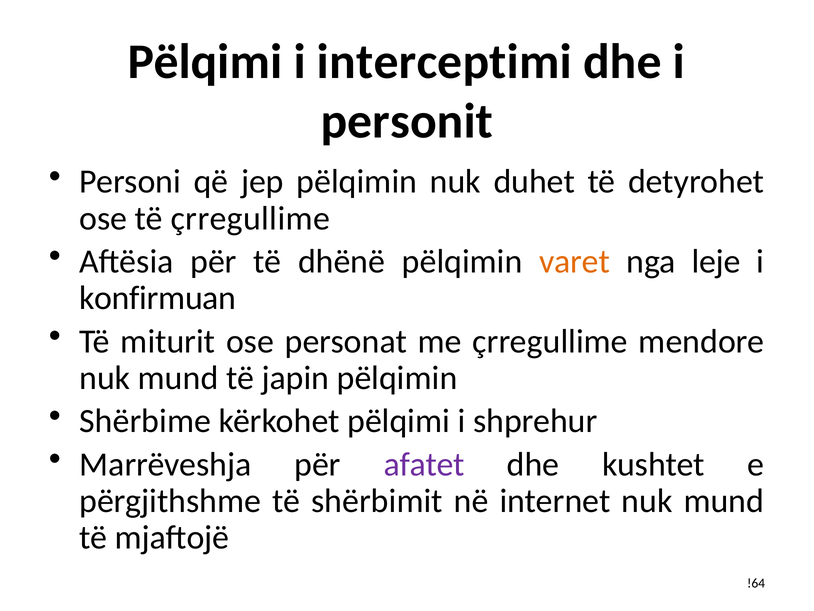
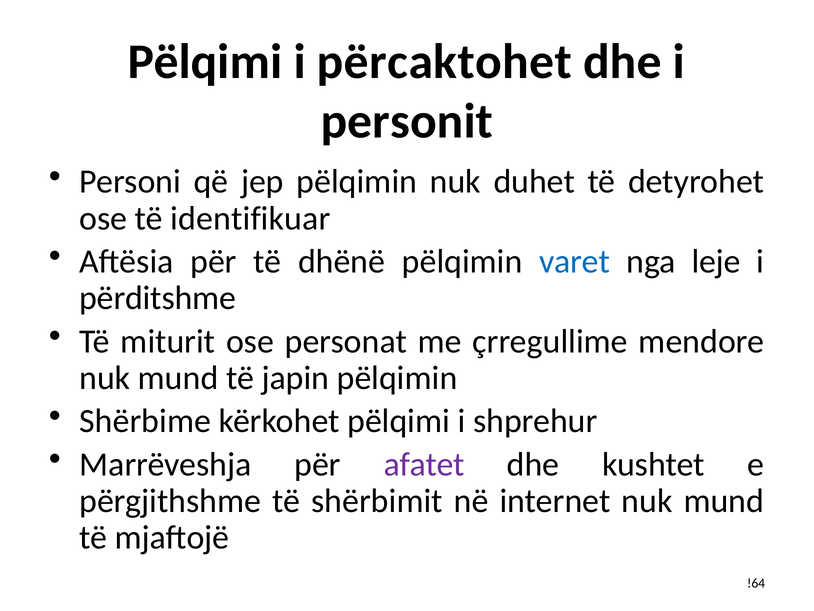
interceptimi: interceptimi -> përcaktohet
të çrregullime: çrregullime -> identifikuar
varet colour: orange -> blue
konfirmuan: konfirmuan -> përditshme
